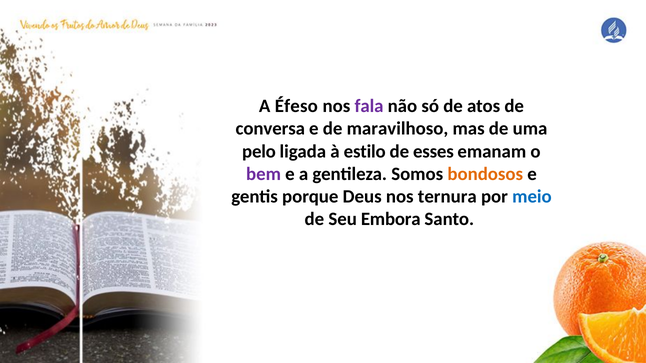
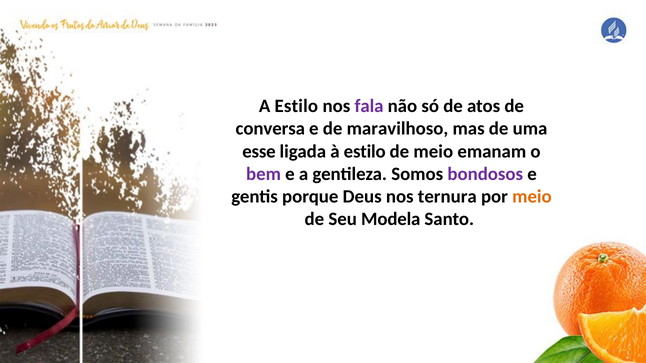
A Éfeso: Éfeso -> Estilo
pelo: pelo -> esse
de esses: esses -> meio
bondosos colour: orange -> purple
meio at (532, 197) colour: blue -> orange
Embora: Embora -> Modela
